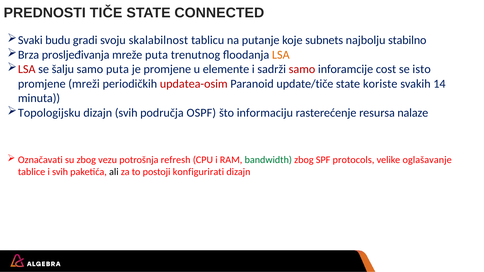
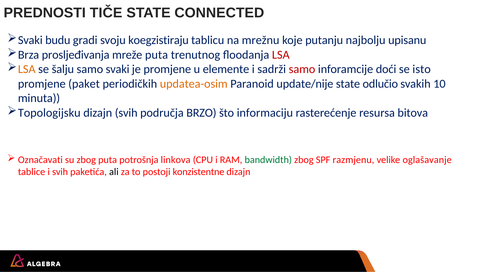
skalabilnost: skalabilnost -> koegzistiraju
putanje: putanje -> mrežnu
subnets: subnets -> putanju
stabilno: stabilno -> upisanu
LSA at (281, 55) colour: orange -> red
LSA at (27, 69) colour: red -> orange
samo puta: puta -> svaki
cost: cost -> doći
mreži: mreži -> paket
updatea-osim colour: red -> orange
update/tiče: update/tiče -> update/nije
koriste: koriste -> odlučio
14: 14 -> 10
OSPF: OSPF -> BRZO
nalaze: nalaze -> bitova
zbog vezu: vezu -> puta
refresh: refresh -> linkova
protocols: protocols -> razmjenu
konfigurirati: konfigurirati -> konzistentne
